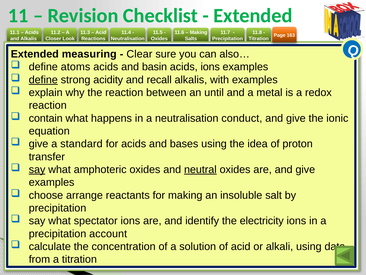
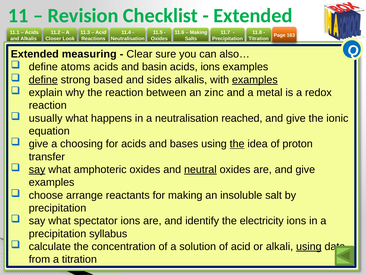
acidity: acidity -> based
recall: recall -> sides
examples at (255, 80) underline: none -> present
until: until -> zinc
contain: contain -> usually
conduct: conduct -> reached
standard: standard -> choosing
the at (237, 144) underline: none -> present
account: account -> syllabus
using at (309, 246) underline: none -> present
